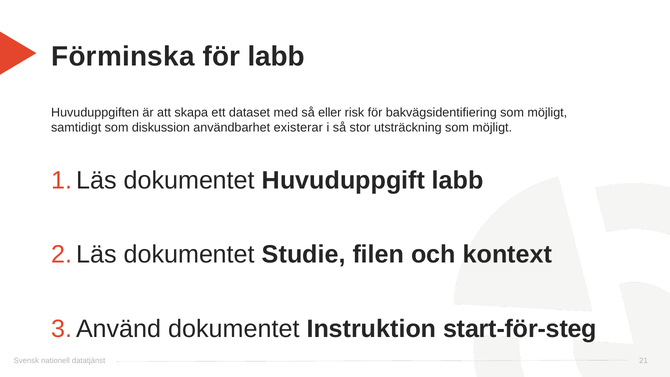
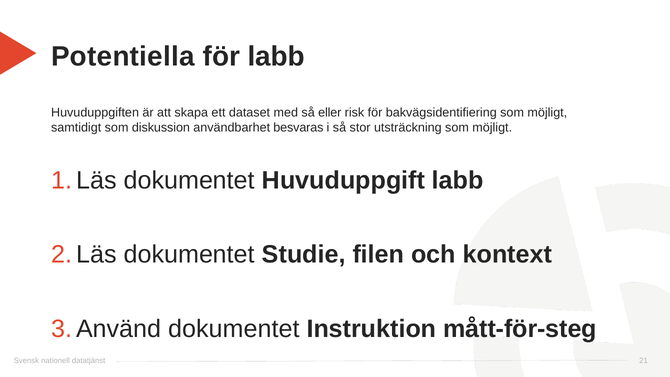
Förminska: Förminska -> Potentiella
existerar: existerar -> besvaras
start-för-steg: start-för-steg -> mått-för-steg
